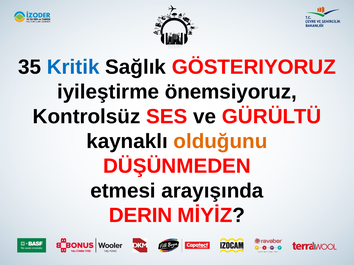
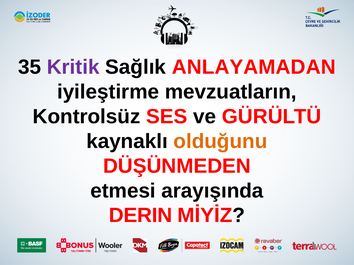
Kritik colour: blue -> purple
GÖSTERIYORUZ: GÖSTERIYORUZ -> ANLAYAMADAN
önemsiyoruz: önemsiyoruz -> mevzuatların
